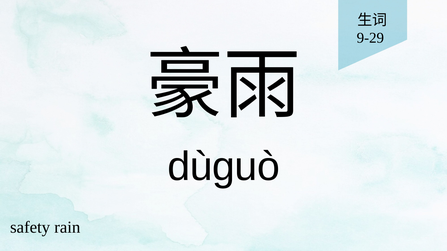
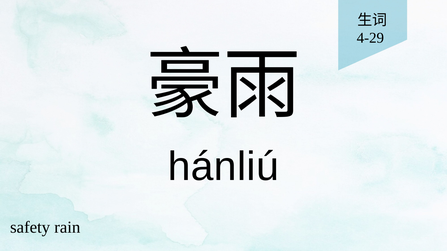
9-29: 9-29 -> 4-29
dùguò: dùguò -> hánliú
